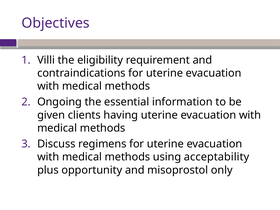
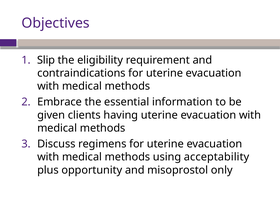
Villi: Villi -> Slip
Ongoing: Ongoing -> Embrace
